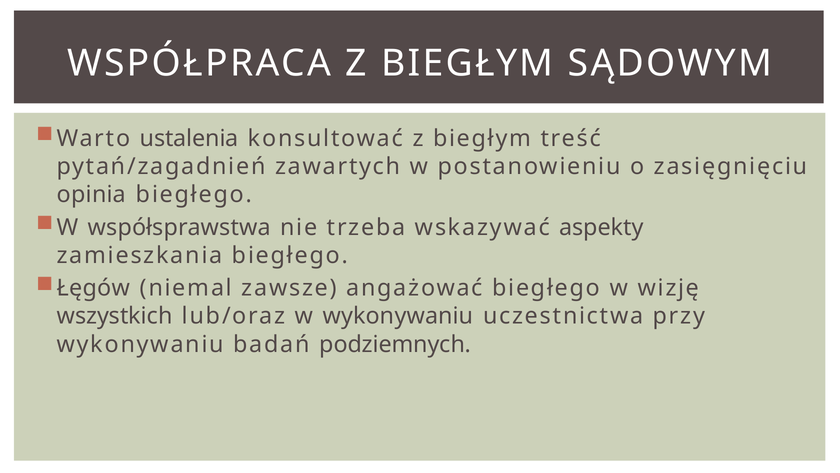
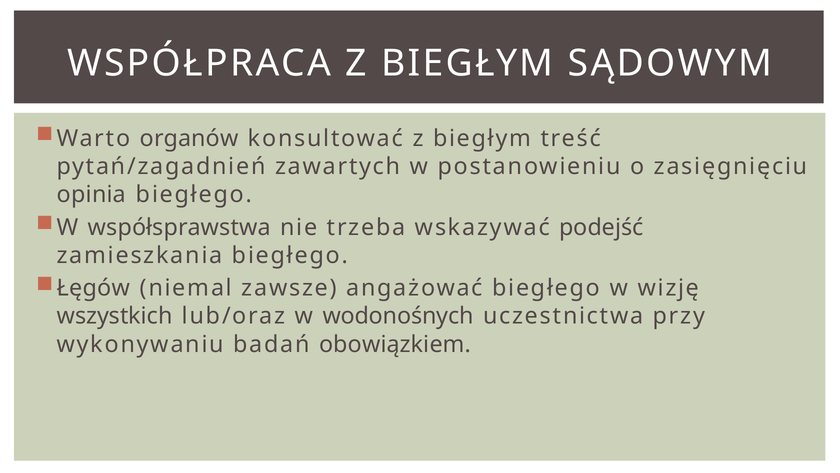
ustalenia: ustalenia -> organów
aspekty: aspekty -> podejść
w wykonywaniu: wykonywaniu -> wodonośnych
podziemnych: podziemnych -> obowiązkiem
